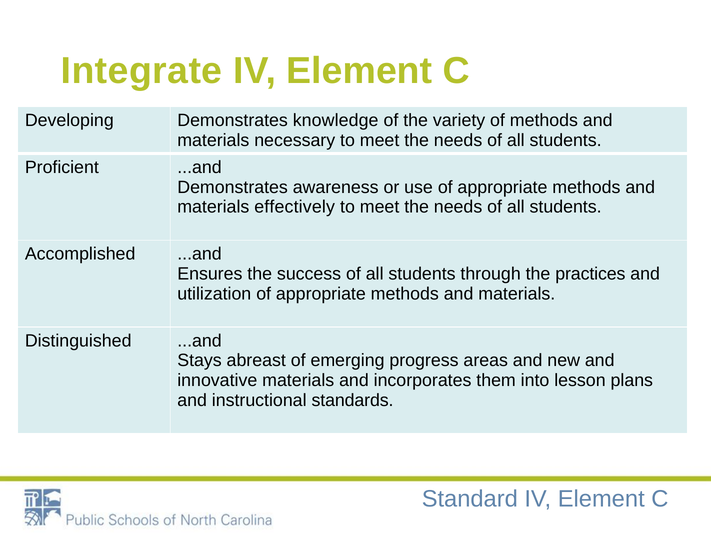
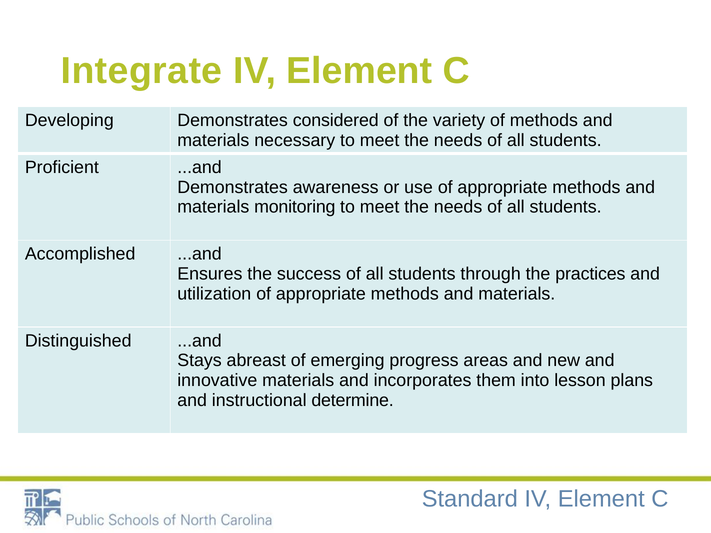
knowledge: knowledge -> considered
effectively: effectively -> monitoring
standards: standards -> determine
